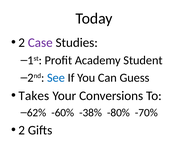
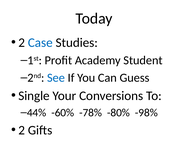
Case colour: purple -> blue
Takes: Takes -> Single
62%: 62% -> 44%
-38%: -38% -> -78%
-70%: -70% -> -98%
